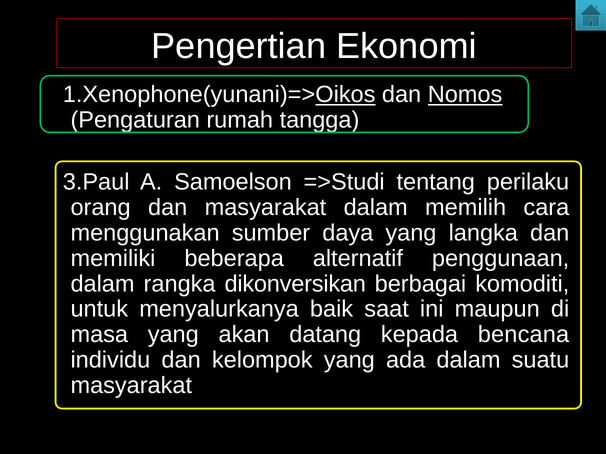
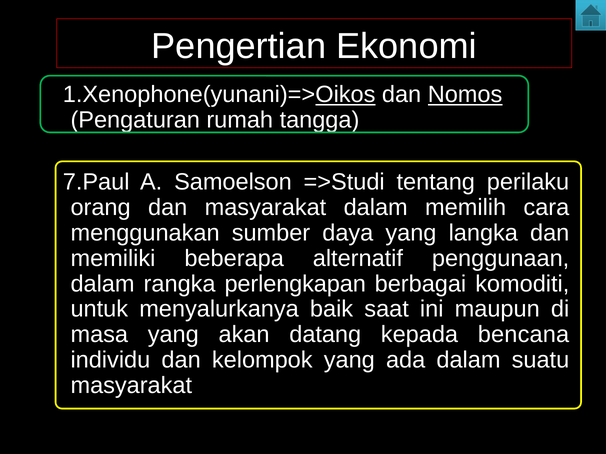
3.Paul: 3.Paul -> 7.Paul
dikonversikan: dikonversikan -> perlengkapan
